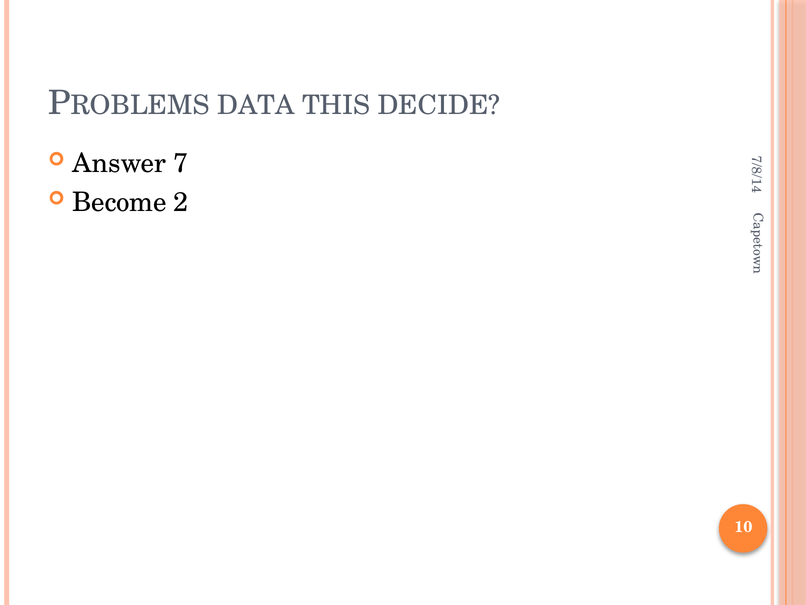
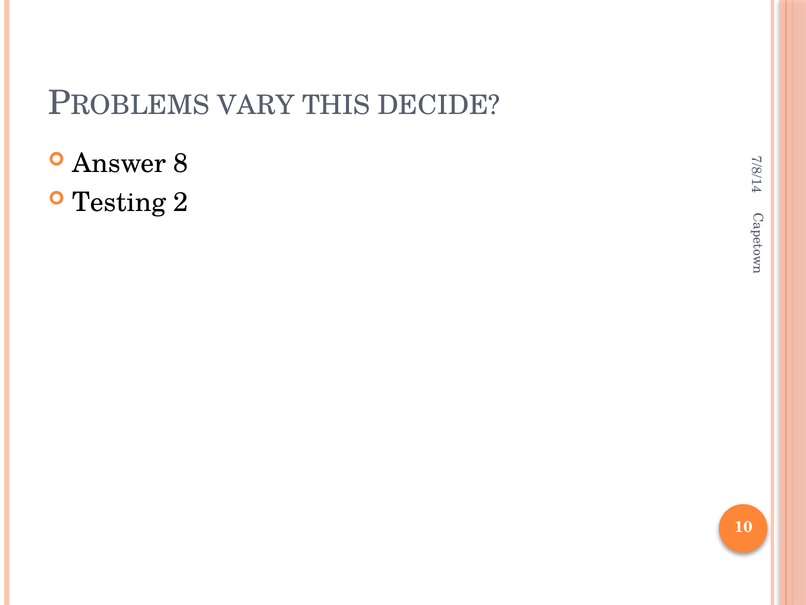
DATA: DATA -> VARY
Answer 7: 7 -> 8
Become: Become -> Testing
